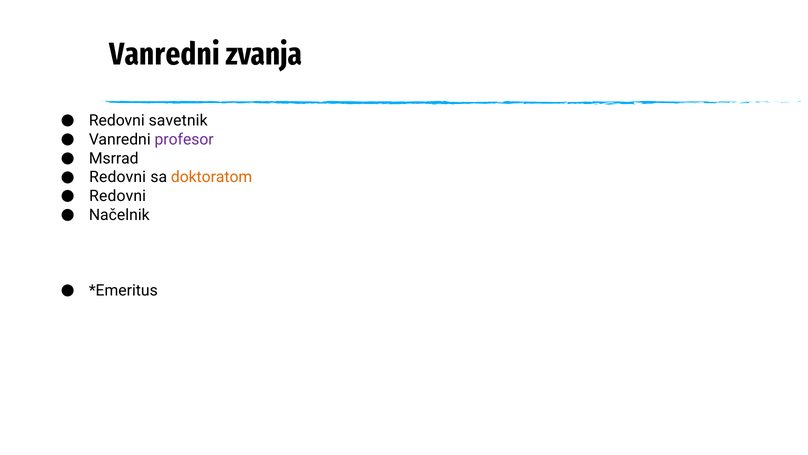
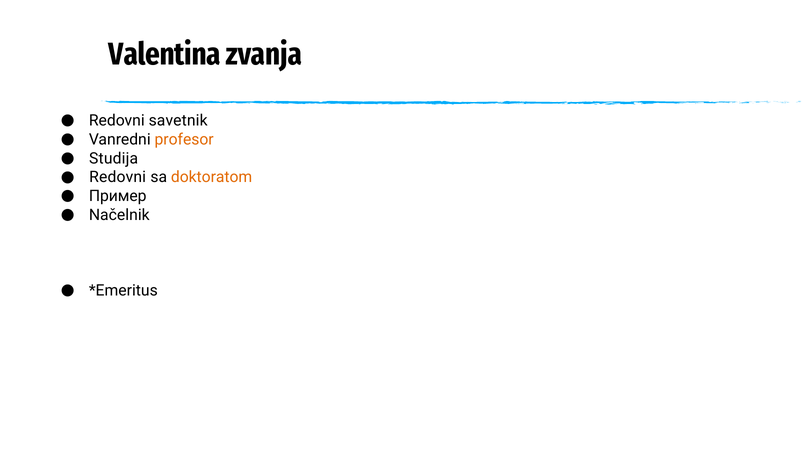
Vanredni at (164, 54): Vanredni -> Valentina
profesor colour: purple -> orange
Msrrad: Msrrad -> Studija
Redovni at (118, 196): Redovni -> Пример
